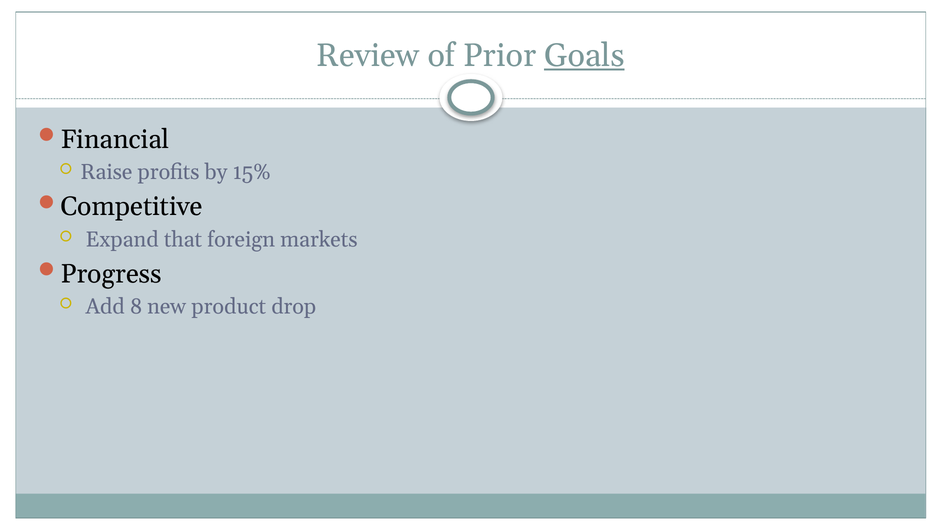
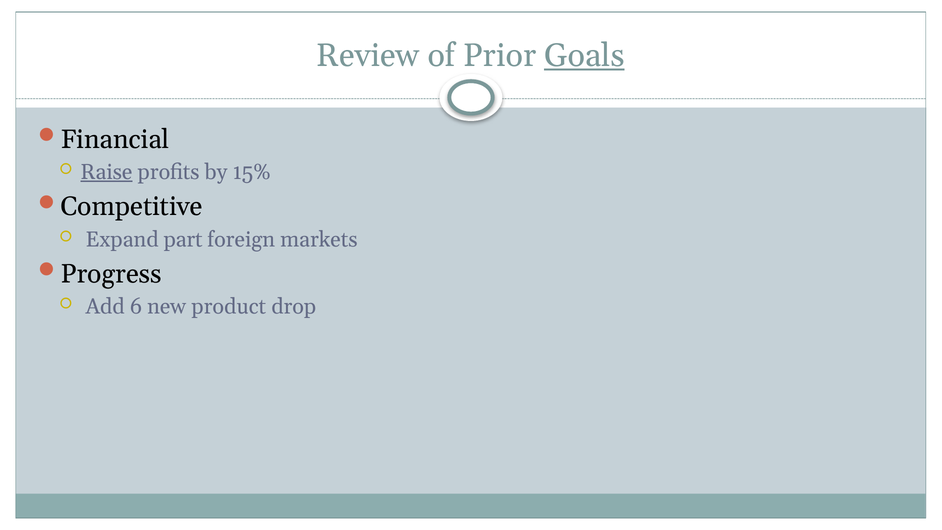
Raise underline: none -> present
that: that -> part
8: 8 -> 6
